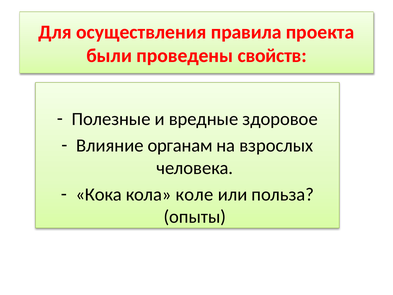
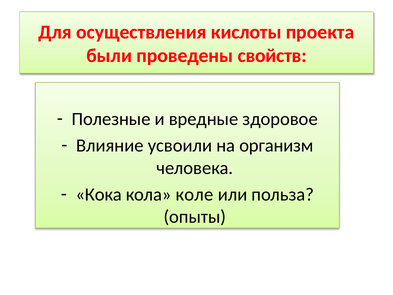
правила: правила -> кислоты
органам: органам -> усвоили
взрослых: взрослых -> организм
